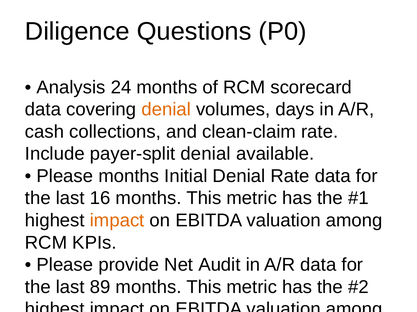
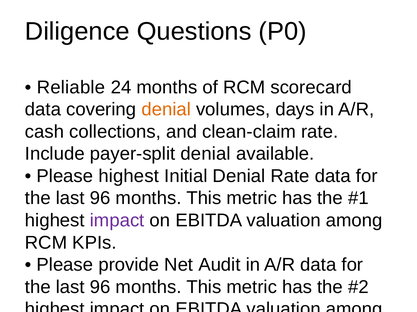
Analysis: Analysis -> Reliable
Please months: months -> highest
16 at (100, 199): 16 -> 96
impact at (117, 221) colour: orange -> purple
89 at (100, 288): 89 -> 96
